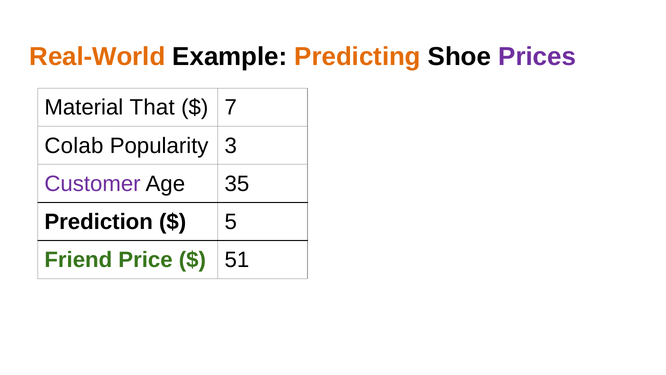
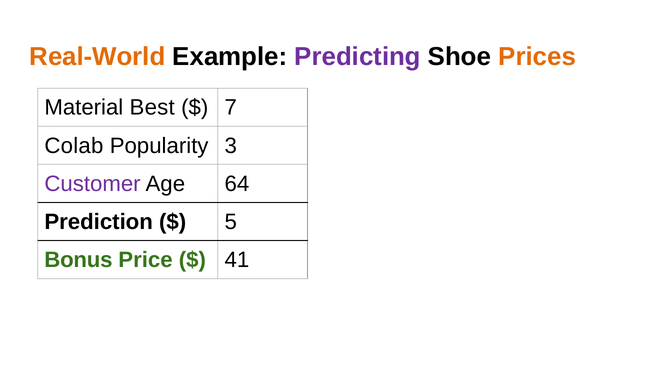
Predicting colour: orange -> purple
Prices colour: purple -> orange
That: That -> Best
35: 35 -> 64
Friend: Friend -> Bonus
51: 51 -> 41
